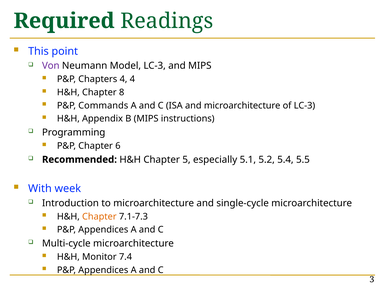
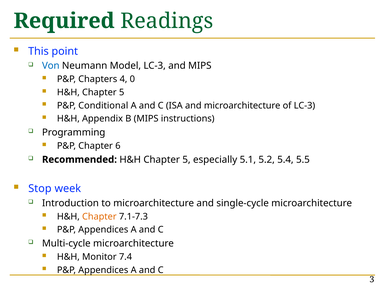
Von colour: purple -> blue
4 4: 4 -> 0
8 at (122, 92): 8 -> 5
Commands: Commands -> Conditional
With: With -> Stop
